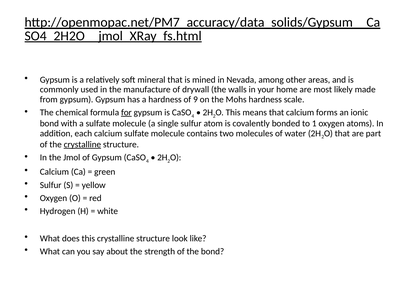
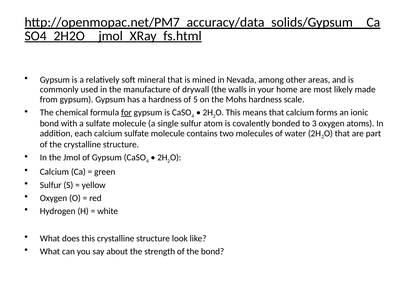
9: 9 -> 5
1: 1 -> 3
crystalline at (82, 144) underline: present -> none
